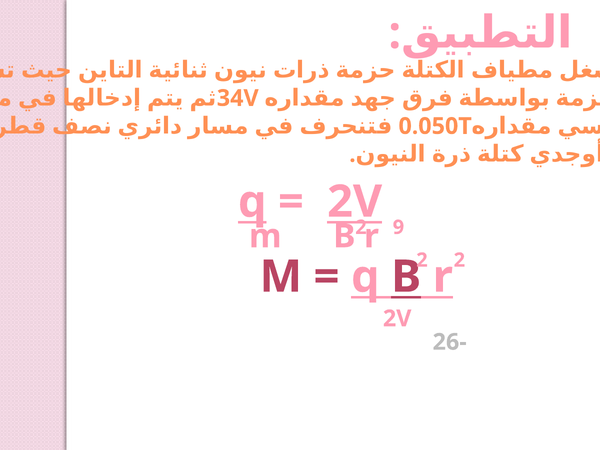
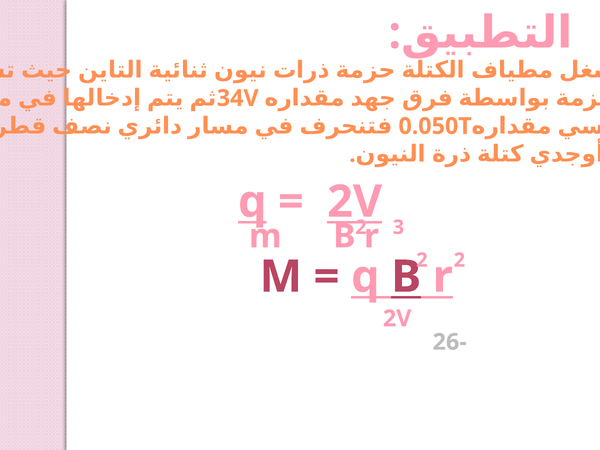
9: 9 -> 3
